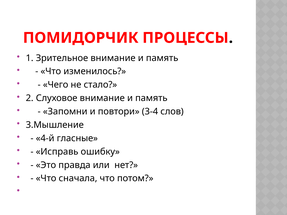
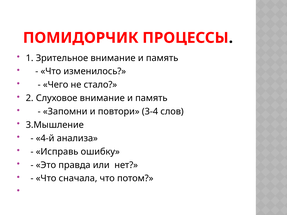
гласные: гласные -> анализа
